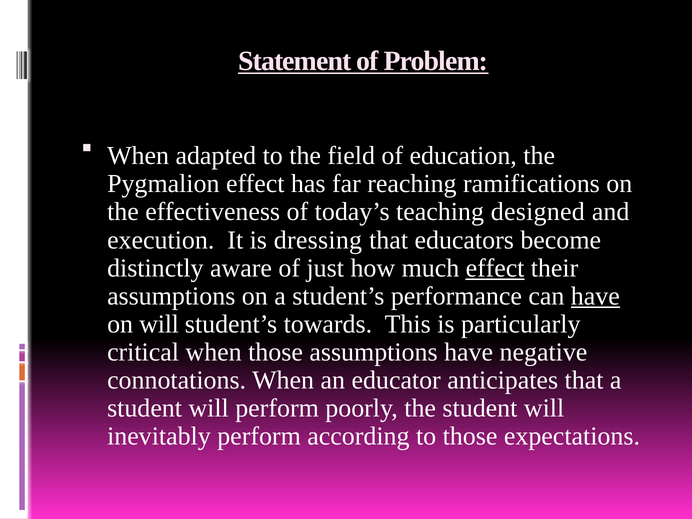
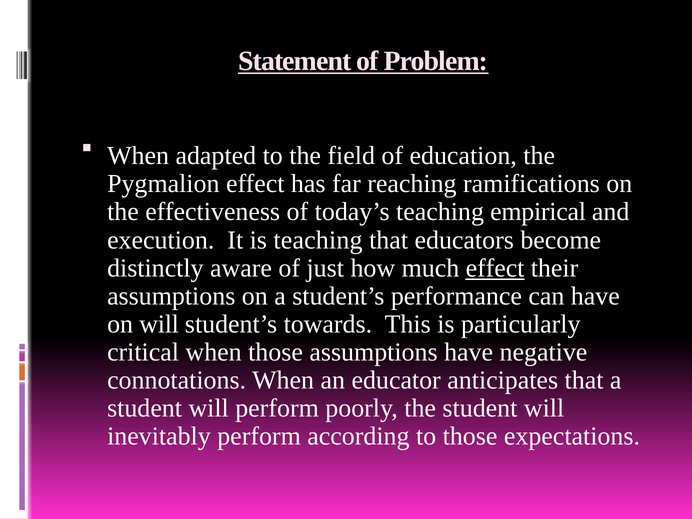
designed: designed -> empirical
is dressing: dressing -> teaching
have at (595, 296) underline: present -> none
